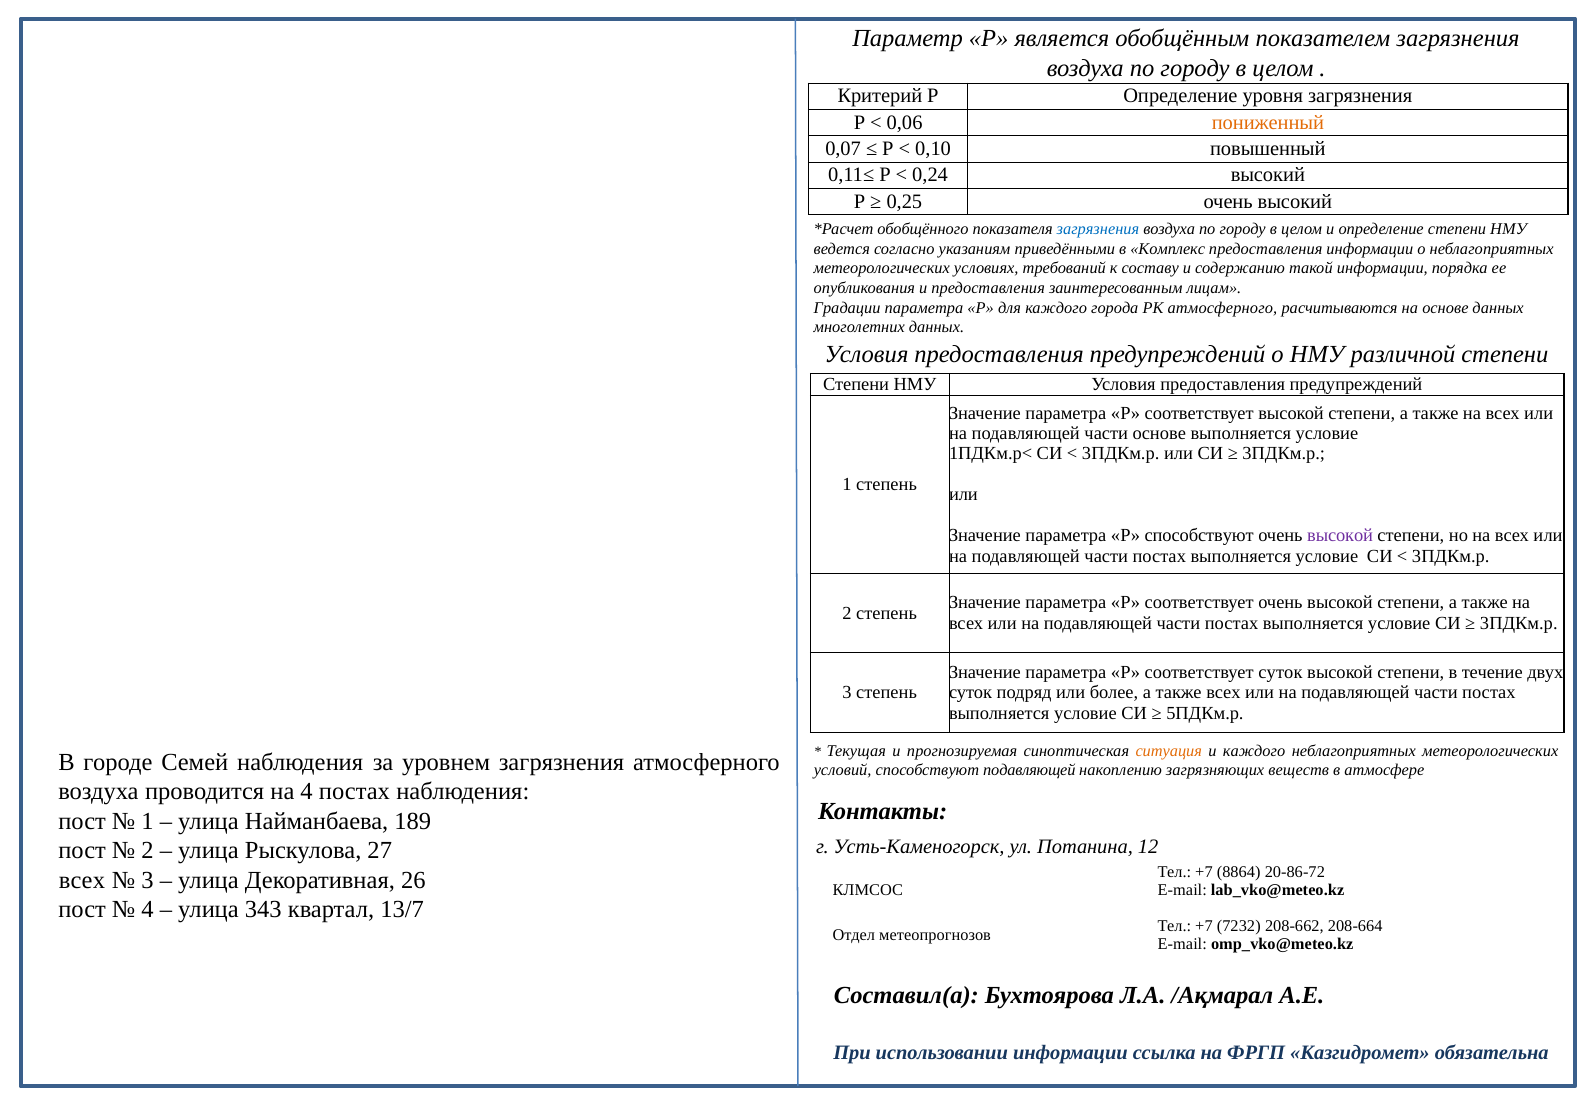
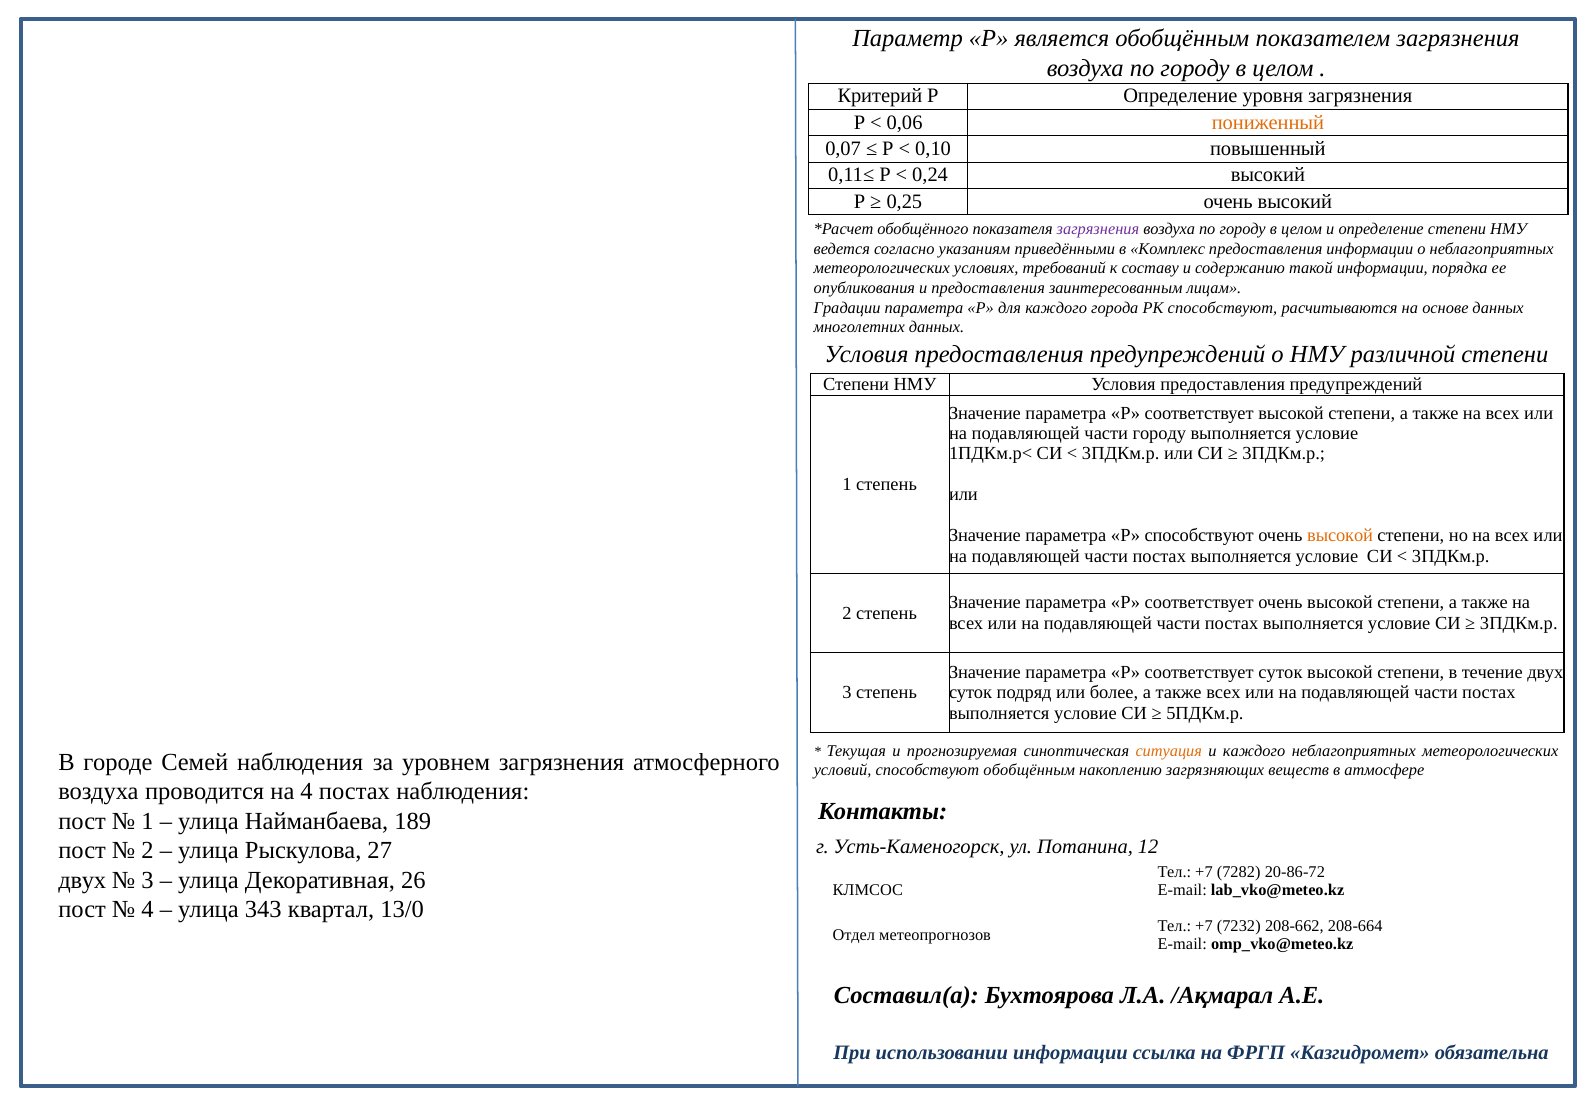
загрязнения at (1098, 229) colour: blue -> purple
РК атмосферного: атмосферного -> способствуют
части основе: основе -> городу
высокой at (1340, 535) colour: purple -> orange
способствуют подавляющей: подавляющей -> обобщённым
8864: 8864 -> 7282
всех at (82, 880): всех -> двух
13/7: 13/7 -> 13/0
